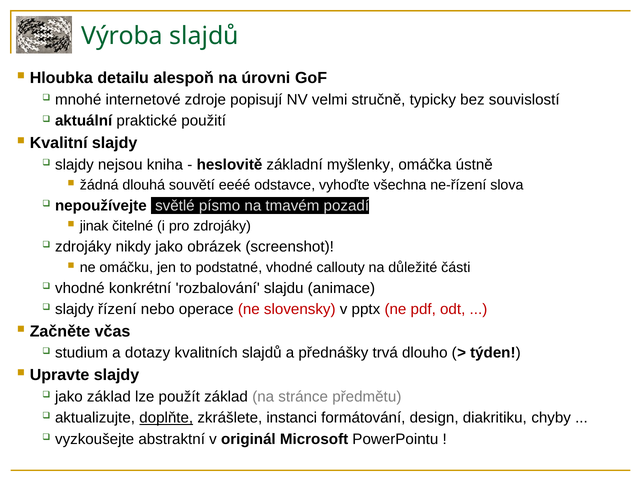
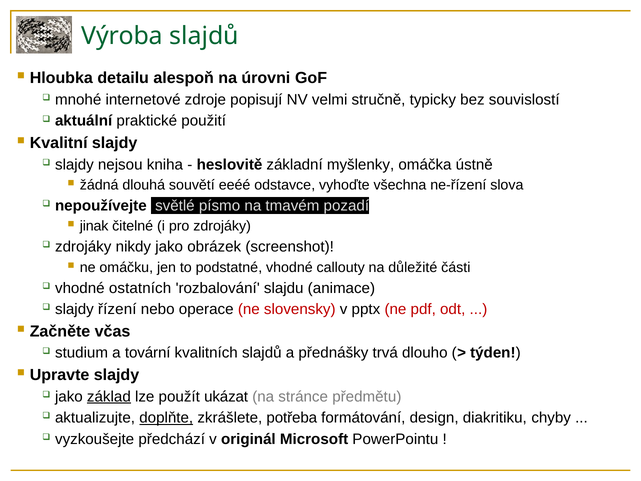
konkrétní: konkrétní -> ostatních
dotazy: dotazy -> tovární
základ at (109, 396) underline: none -> present
použít základ: základ -> ukázat
instanci: instanci -> potřeba
abstraktní: abstraktní -> předchází
